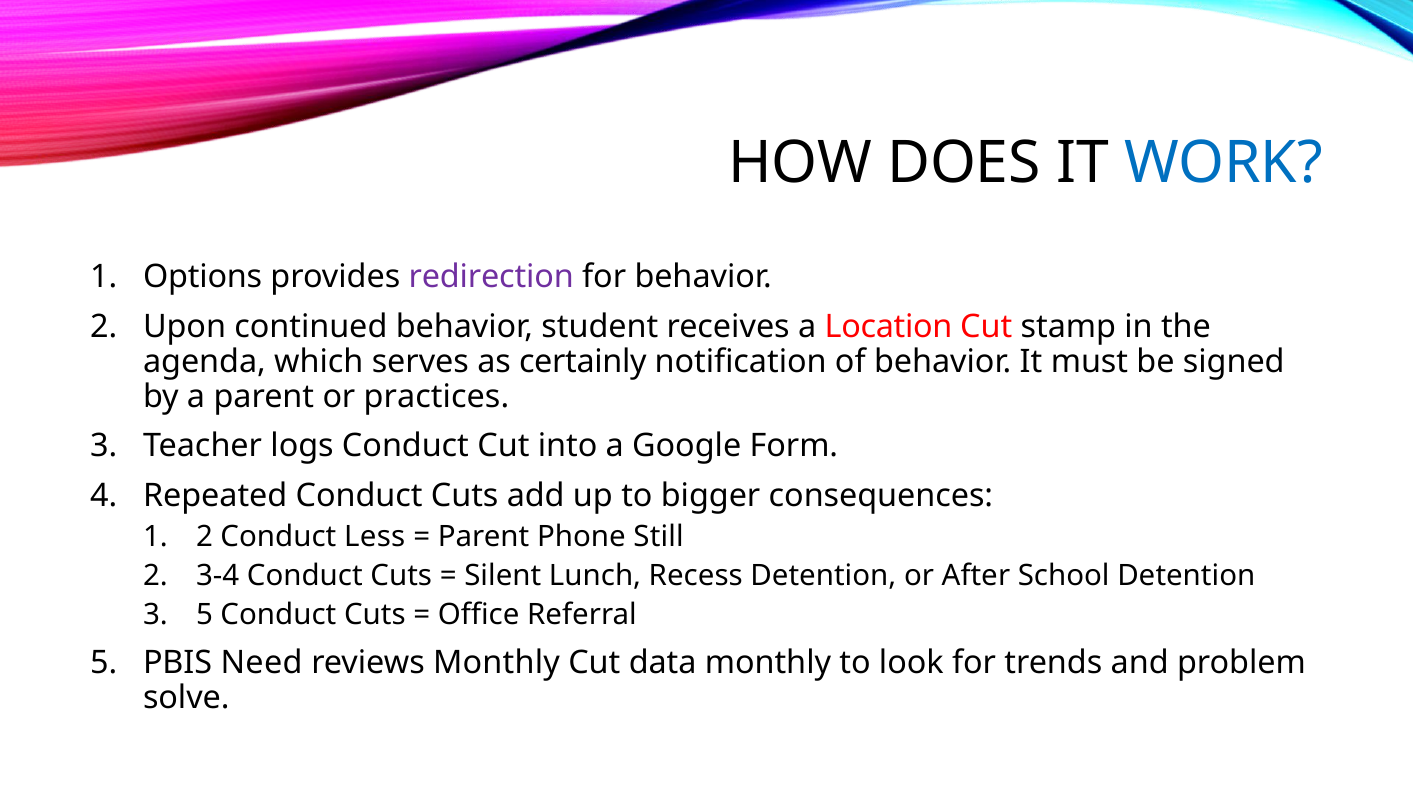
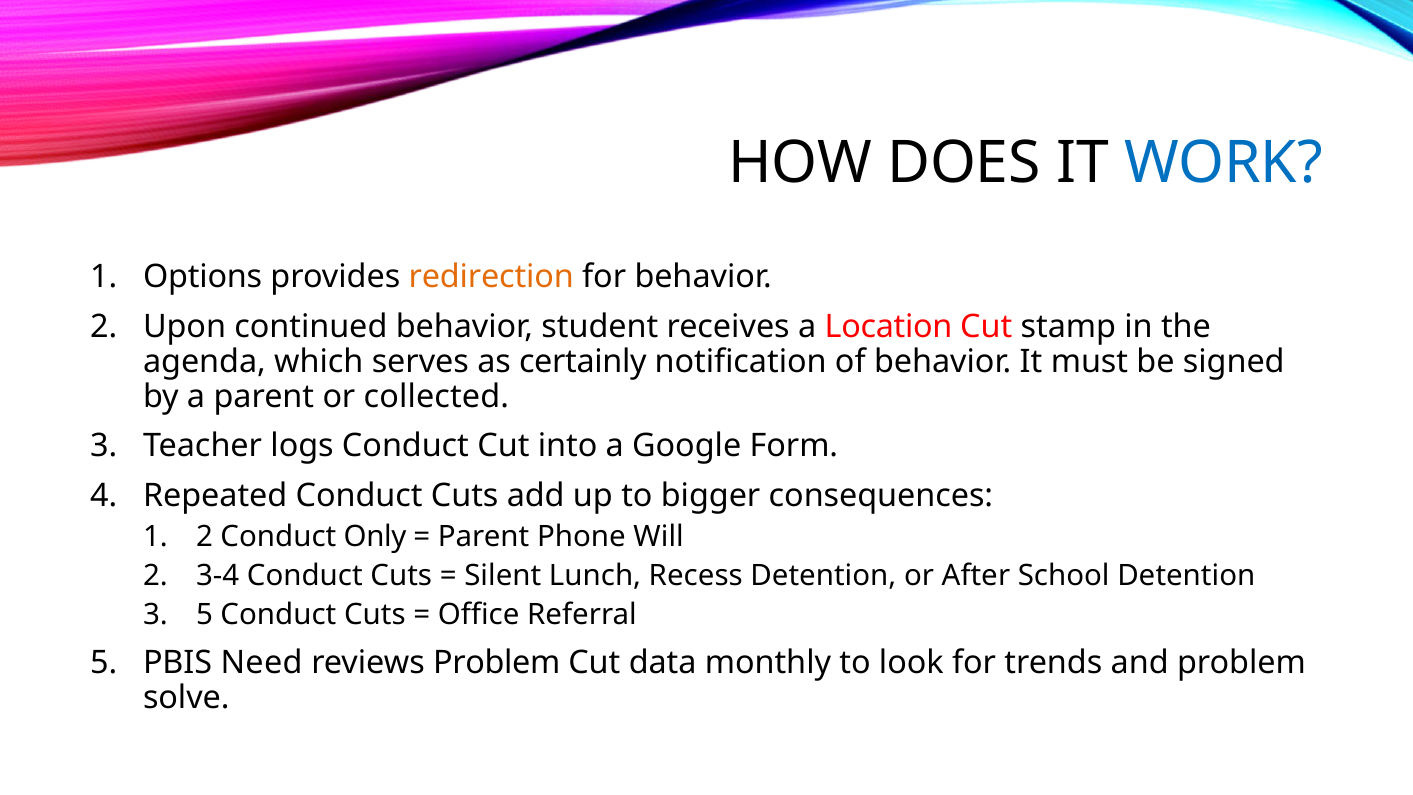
redirection colour: purple -> orange
practices: practices -> collected
Less: Less -> Only
Still: Still -> Will
reviews Monthly: Monthly -> Problem
